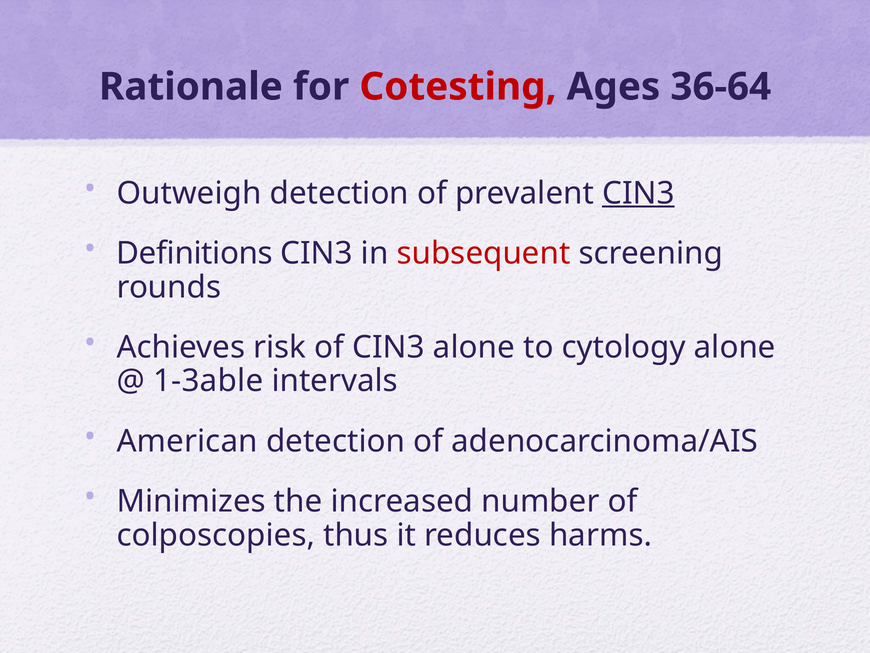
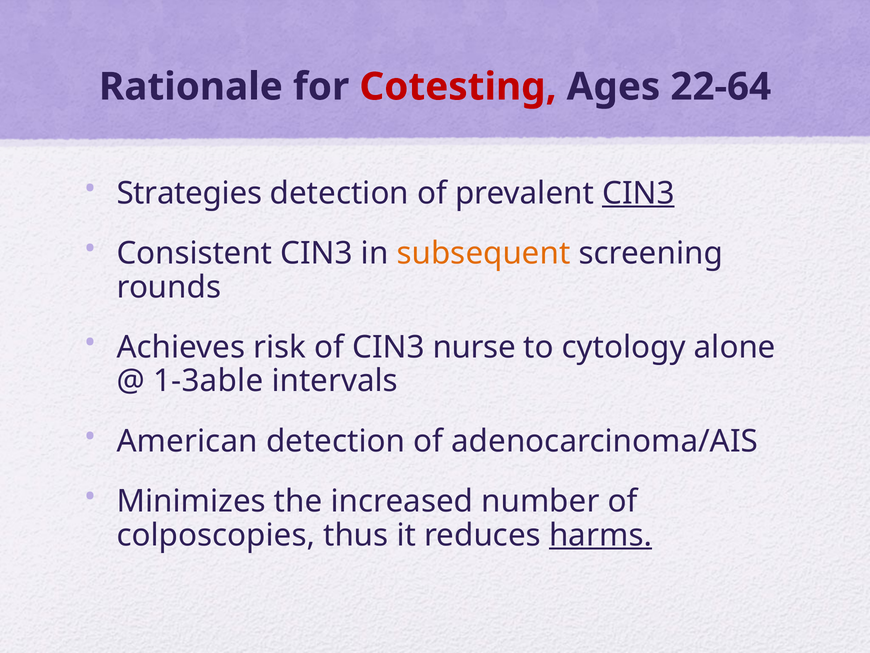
36-64: 36-64 -> 22-64
Outweigh: Outweigh -> Strategies
Definitions: Definitions -> Consistent
subsequent colour: red -> orange
CIN3 alone: alone -> nurse
harms underline: none -> present
